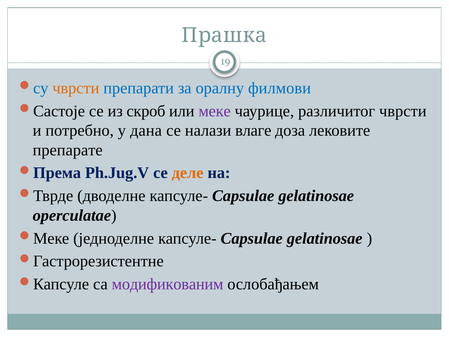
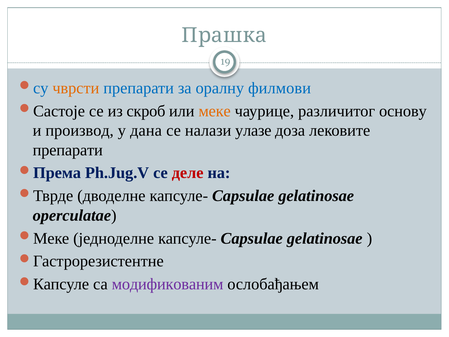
меке colour: purple -> orange
различитог чврсти: чврсти -> основу
потребно: потребно -> производ
влаге: влаге -> улазе
препарате at (68, 150): препарате -> препарати
деле colour: orange -> red
